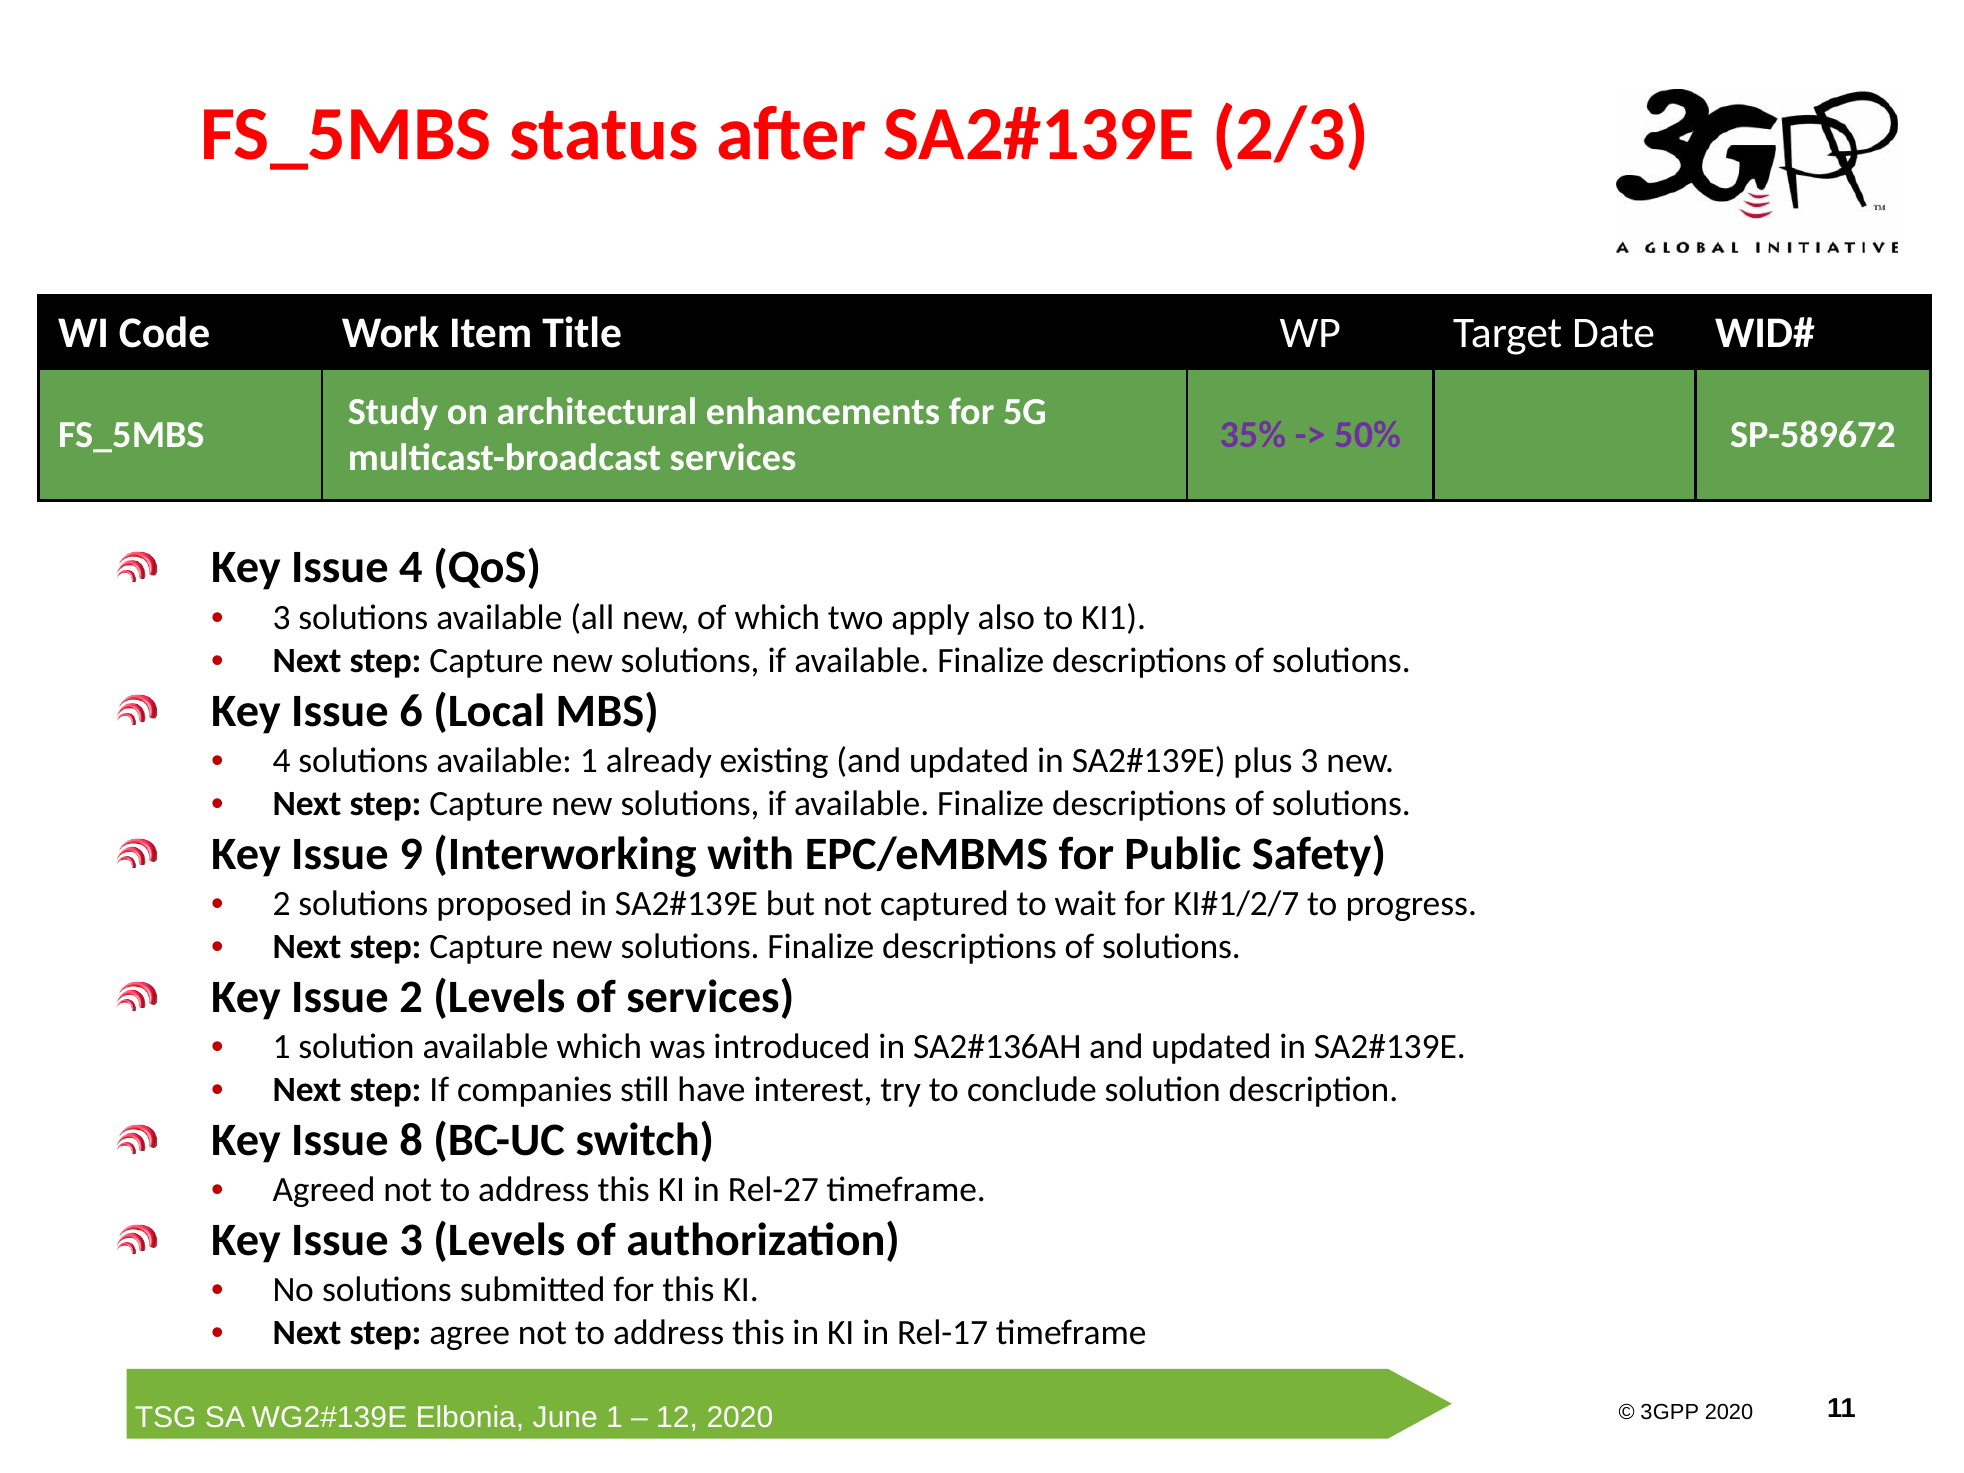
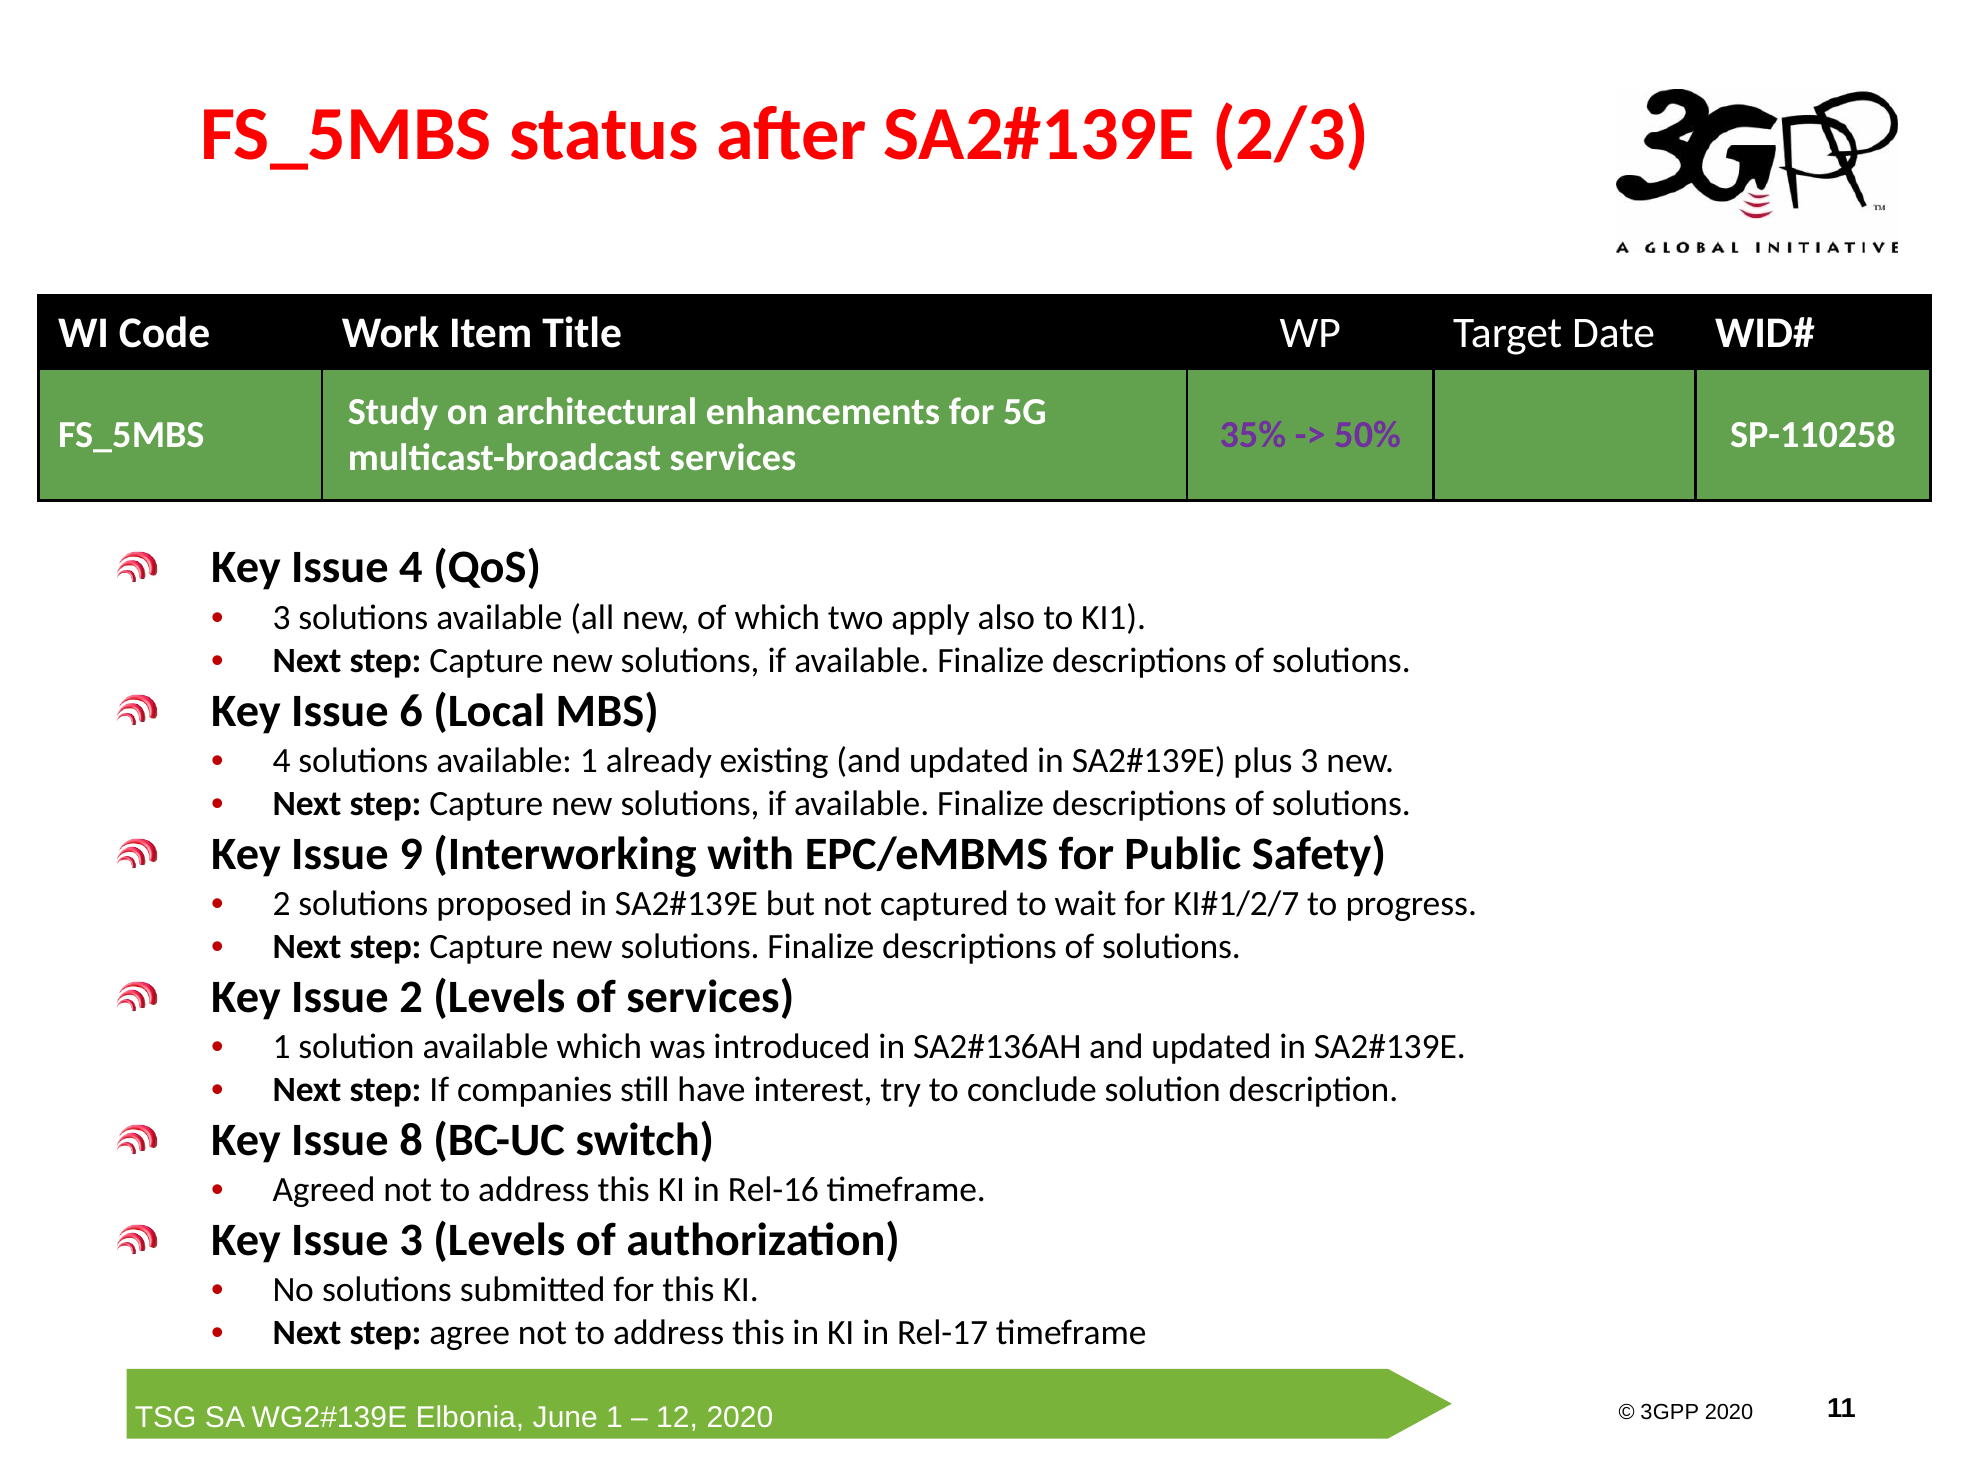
SP-589672: SP-589672 -> SP-110258
Rel-27: Rel-27 -> Rel-16
